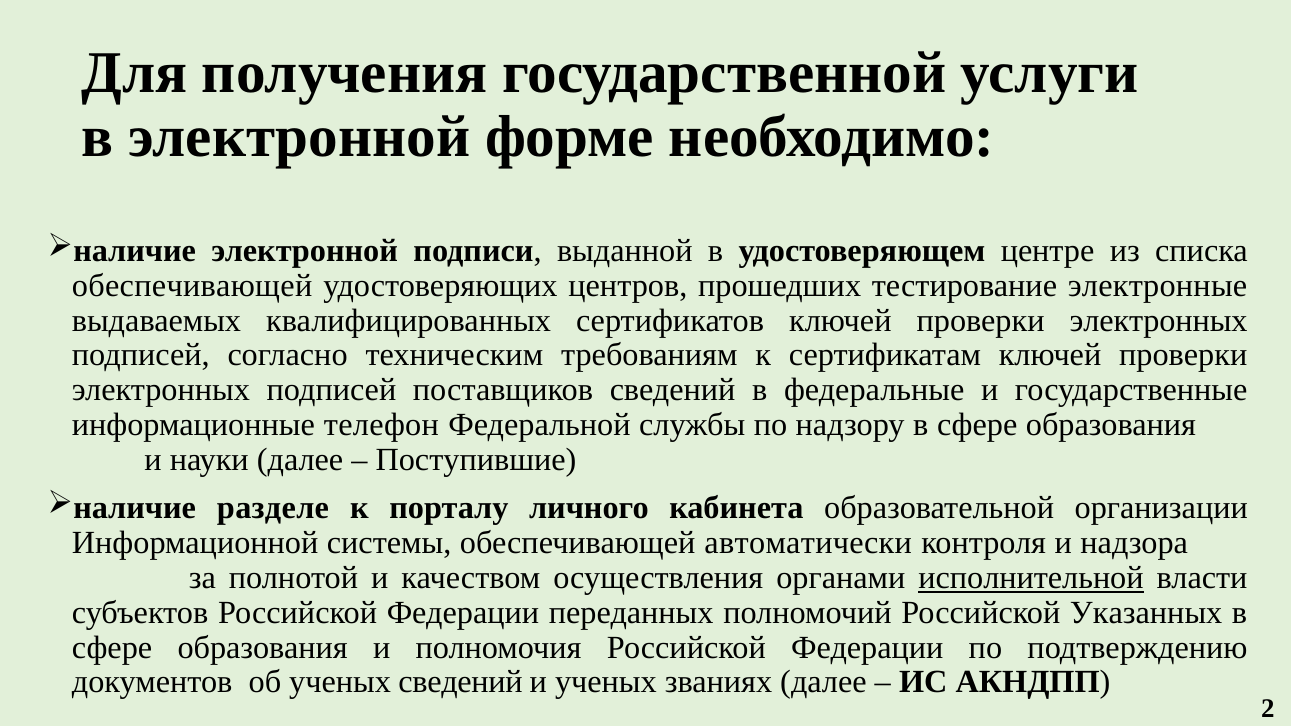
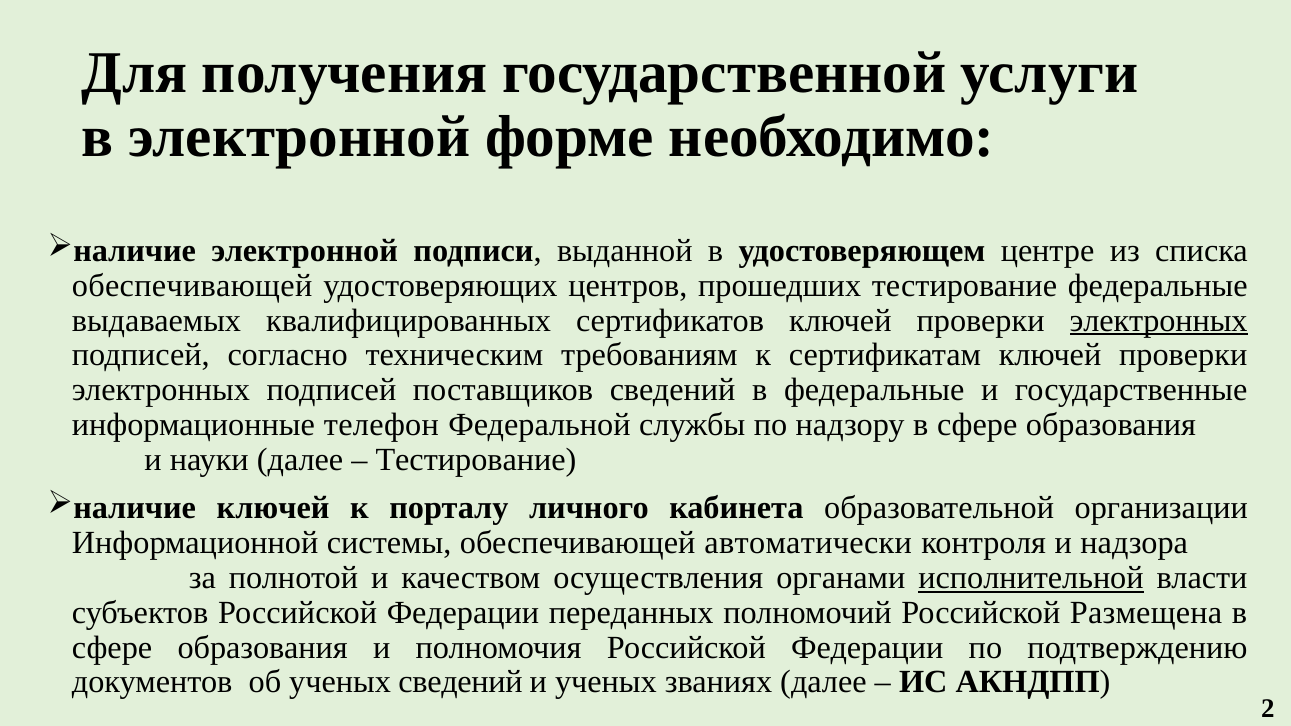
тестирование электронные: электронные -> федеральные
электронных at (1159, 321) underline: none -> present
Поступившие at (476, 460): Поступившие -> Тестирование
разделе at (273, 508): разделе -> ключей
Указанных: Указанных -> Размещена
